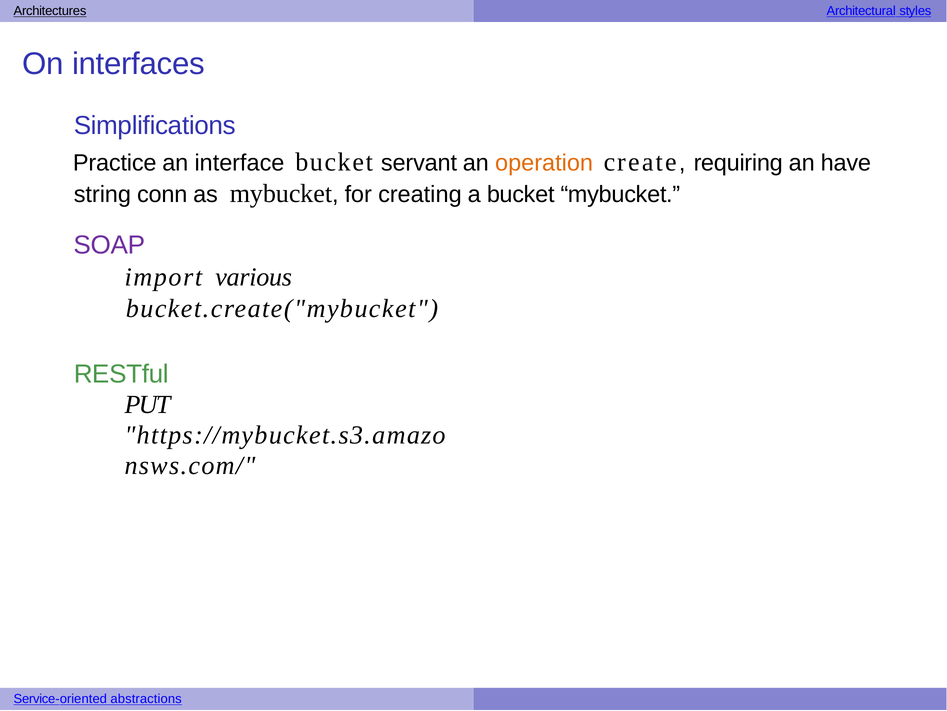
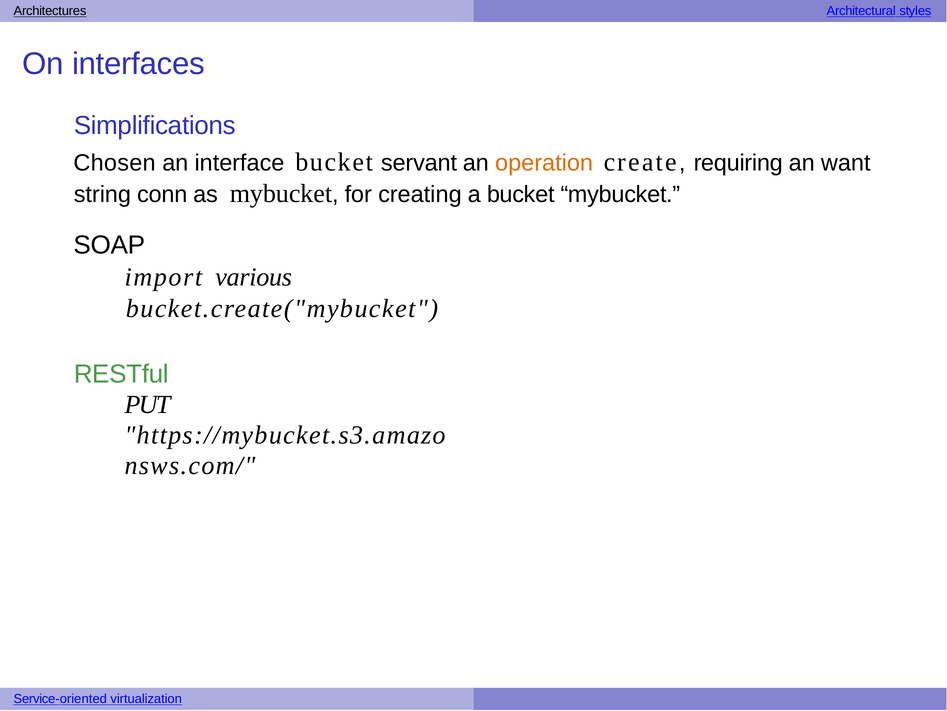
Practice: Practice -> Chosen
have: have -> want
SOAP colour: purple -> black
abstractions: abstractions -> virtualization
